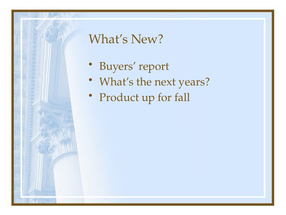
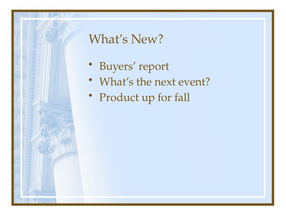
years: years -> event
